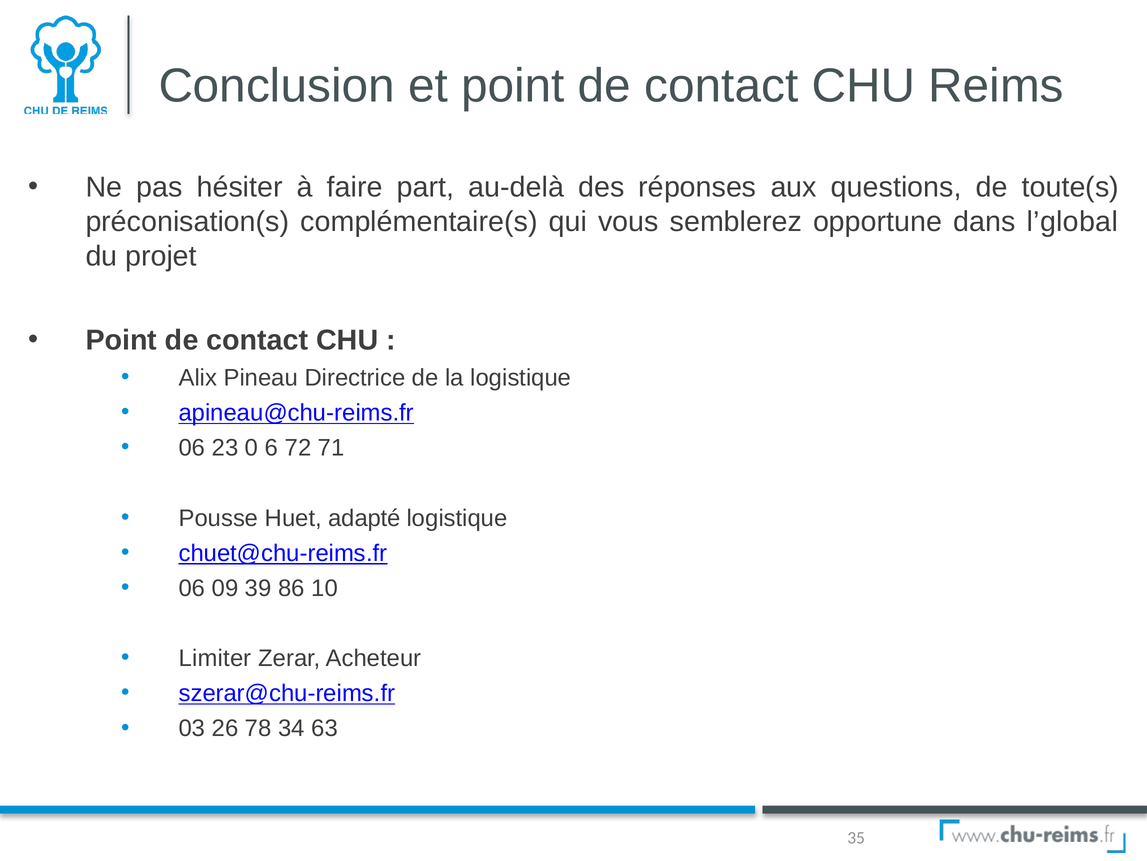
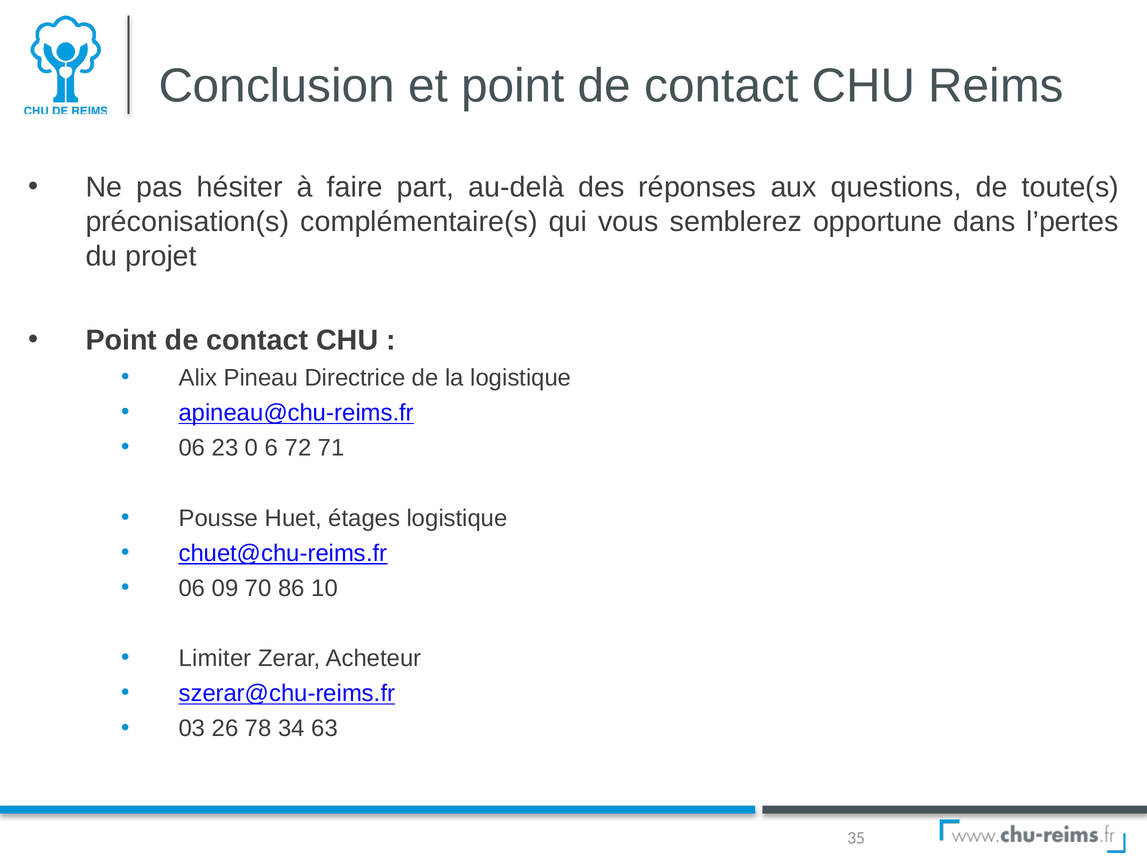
l’global: l’global -> l’pertes
adapté: adapté -> étages
39: 39 -> 70
